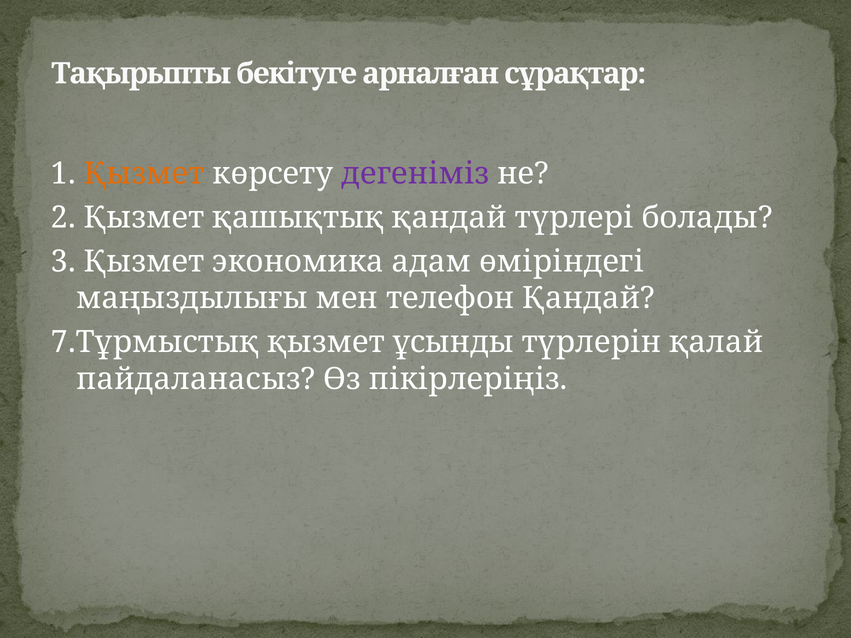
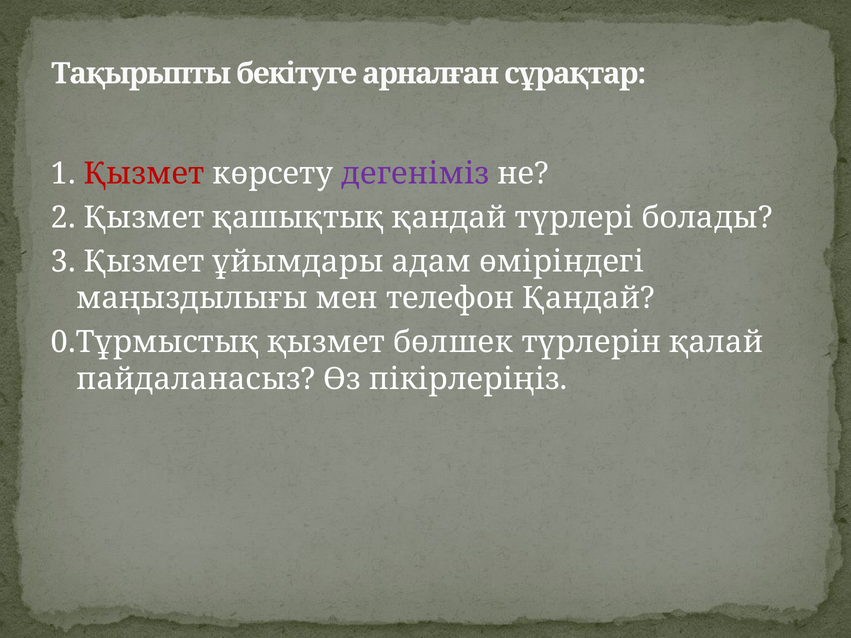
Қызмет at (144, 174) colour: orange -> red
экономика: экономика -> ұйымдары
7.Тұрмыстық: 7.Тұрмыстық -> 0.Тұрмыстық
ұсынды: ұсынды -> бөлшек
